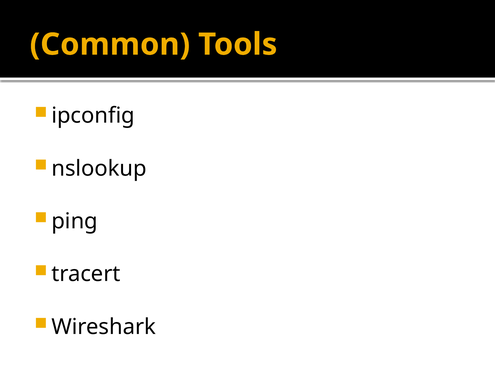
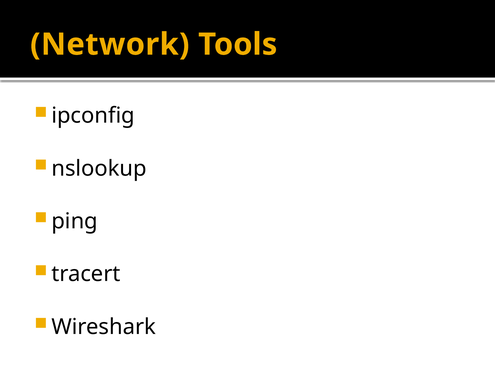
Common: Common -> Network
